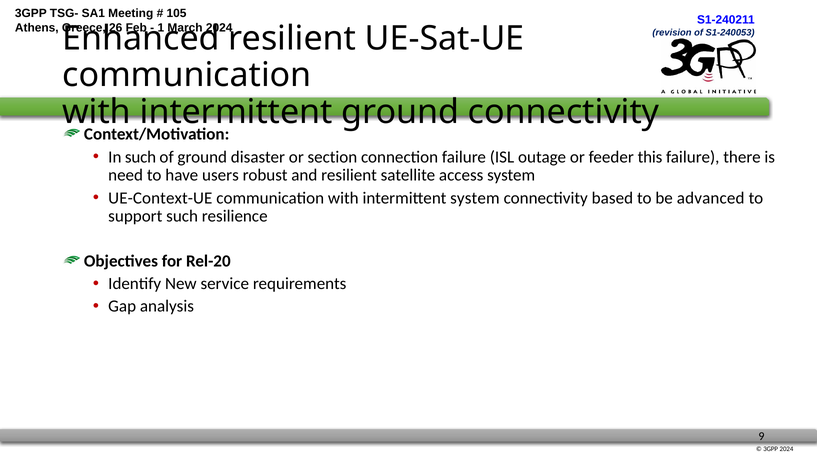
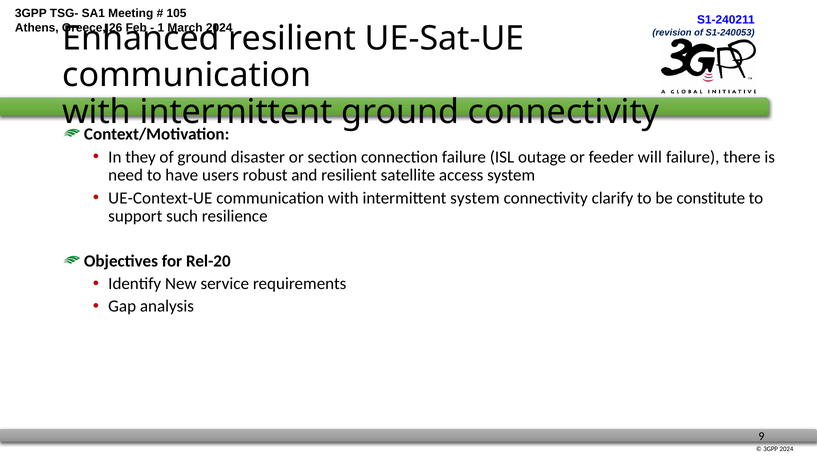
In such: such -> they
this: this -> will
based: based -> clarify
advanced: advanced -> constitute
